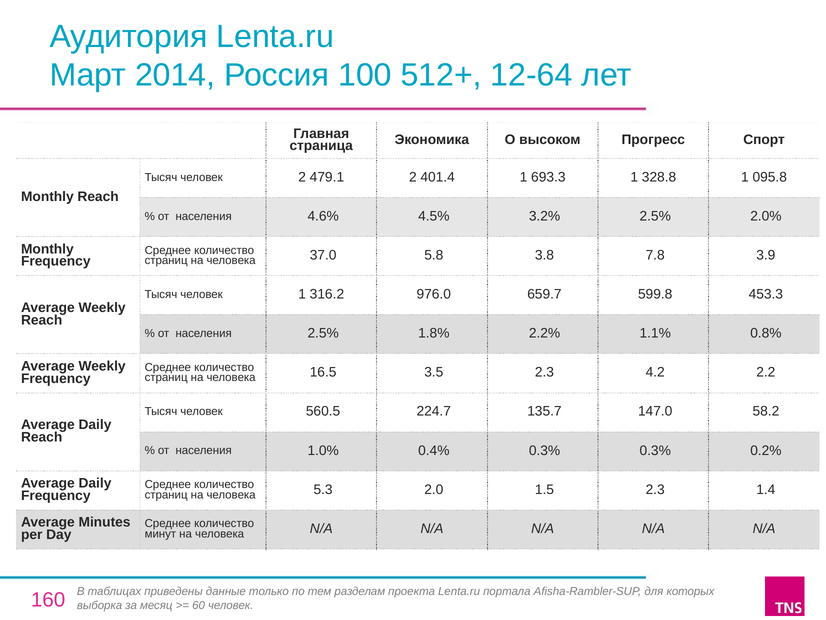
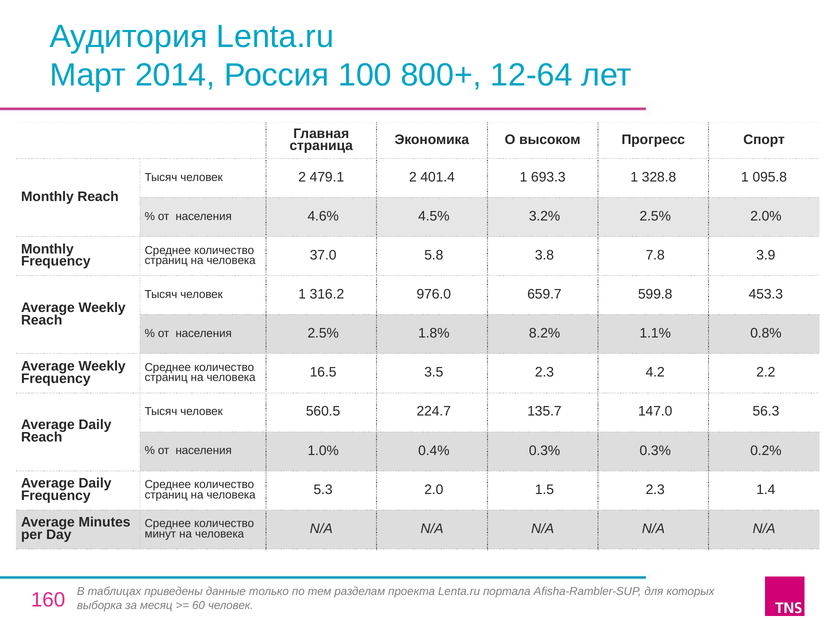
512+: 512+ -> 800+
2.2%: 2.2% -> 8.2%
58.2: 58.2 -> 56.3
